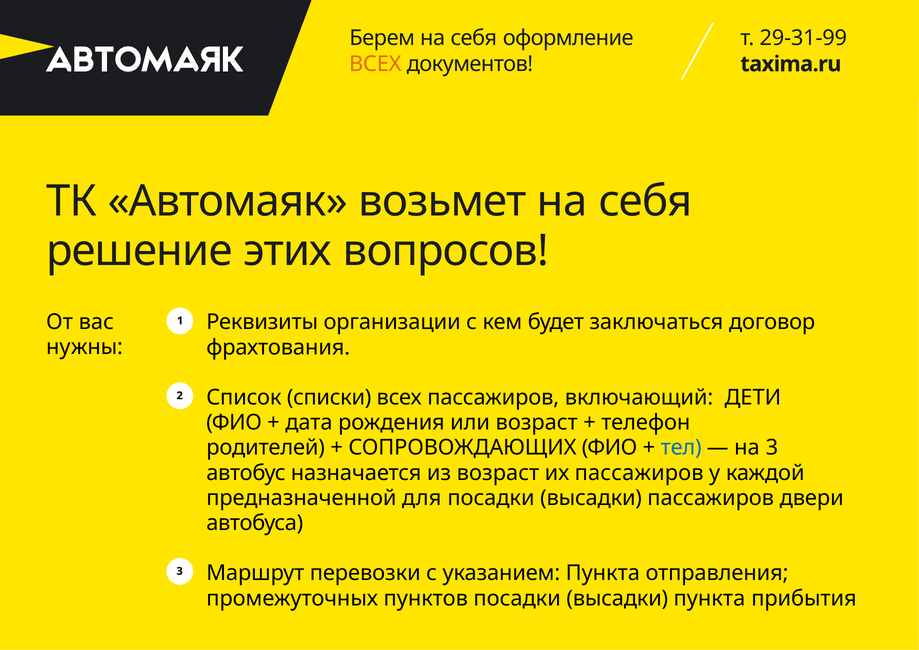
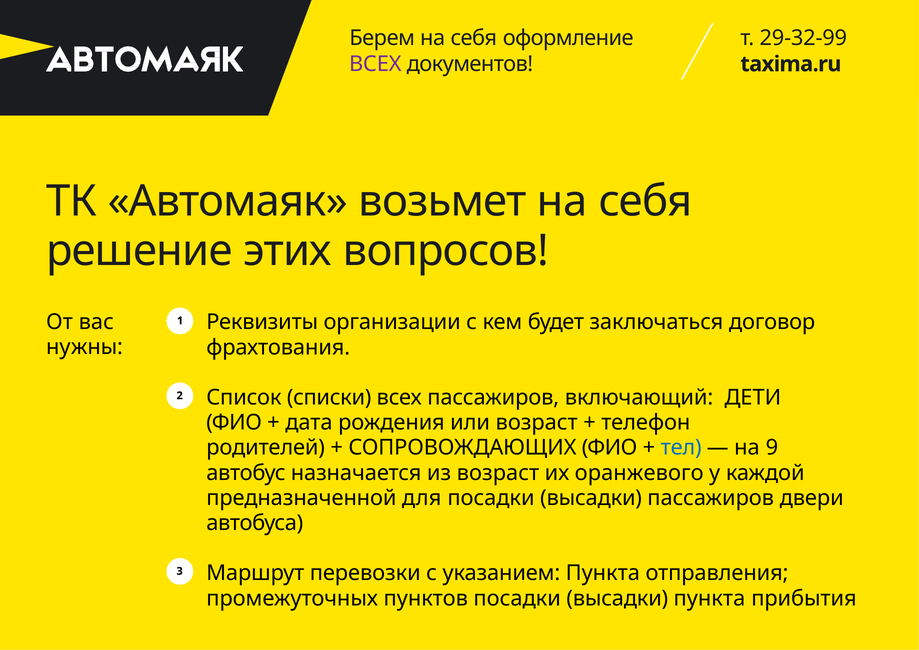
29-31-99: 29-31-99 -> 29-32-99
ВСЕХ at (375, 64) colour: orange -> purple
на 3: 3 -> 9
их пассажиров: пассажиров -> оранжевого
